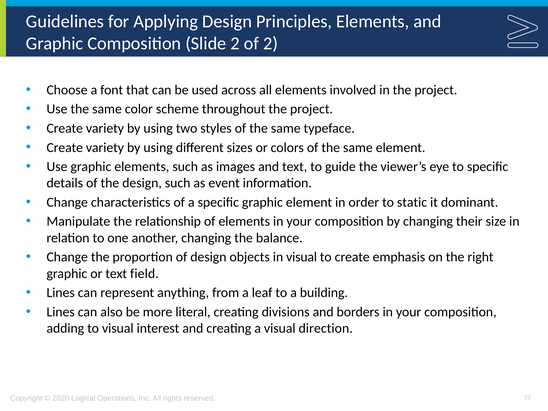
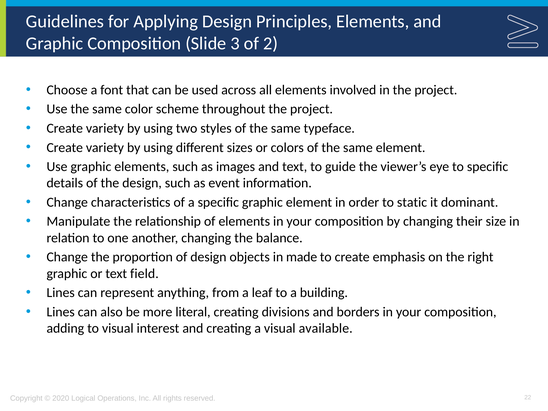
Slide 2: 2 -> 3
in visual: visual -> made
direction: direction -> available
